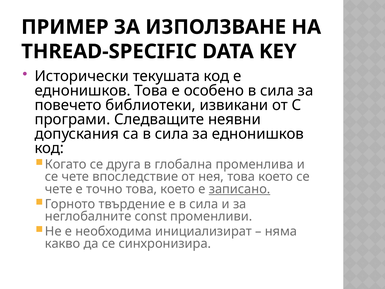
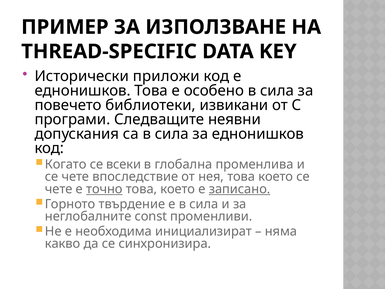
текушата: текушата -> приложи
друга: друга -> всеки
точно underline: none -> present
